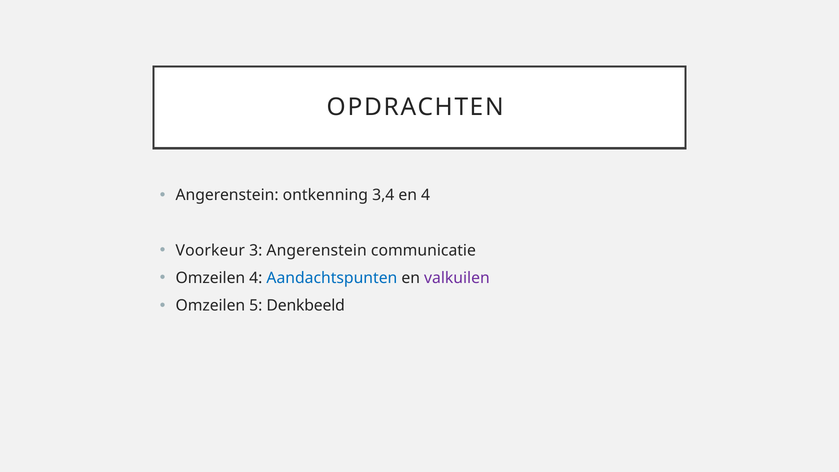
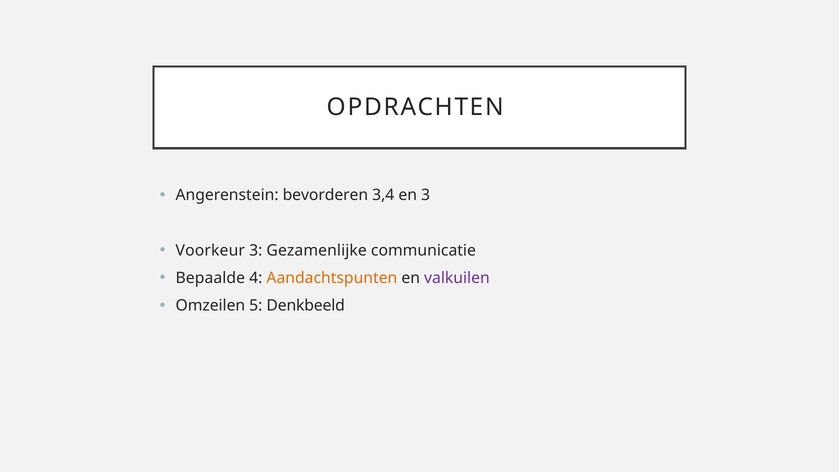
ontkenning: ontkenning -> bevorderen
en 4: 4 -> 3
3 Angerenstein: Angerenstein -> Gezamenlijke
Omzeilen at (210, 278): Omzeilen -> Bepaalde
Aandachtspunten colour: blue -> orange
